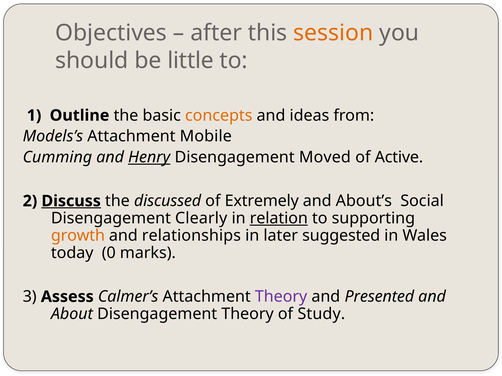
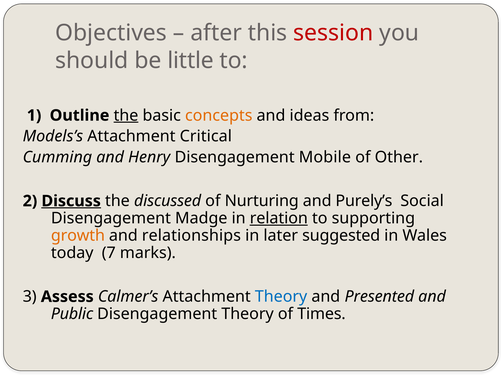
session colour: orange -> red
the at (126, 116) underline: none -> present
Mobile: Mobile -> Critical
Henry underline: present -> none
Moved: Moved -> Mobile
Active: Active -> Other
Extremely: Extremely -> Nurturing
About’s: About’s -> Purely’s
Clearly: Clearly -> Madge
0: 0 -> 7
Theory at (281, 297) colour: purple -> blue
About: About -> Public
Study: Study -> Times
